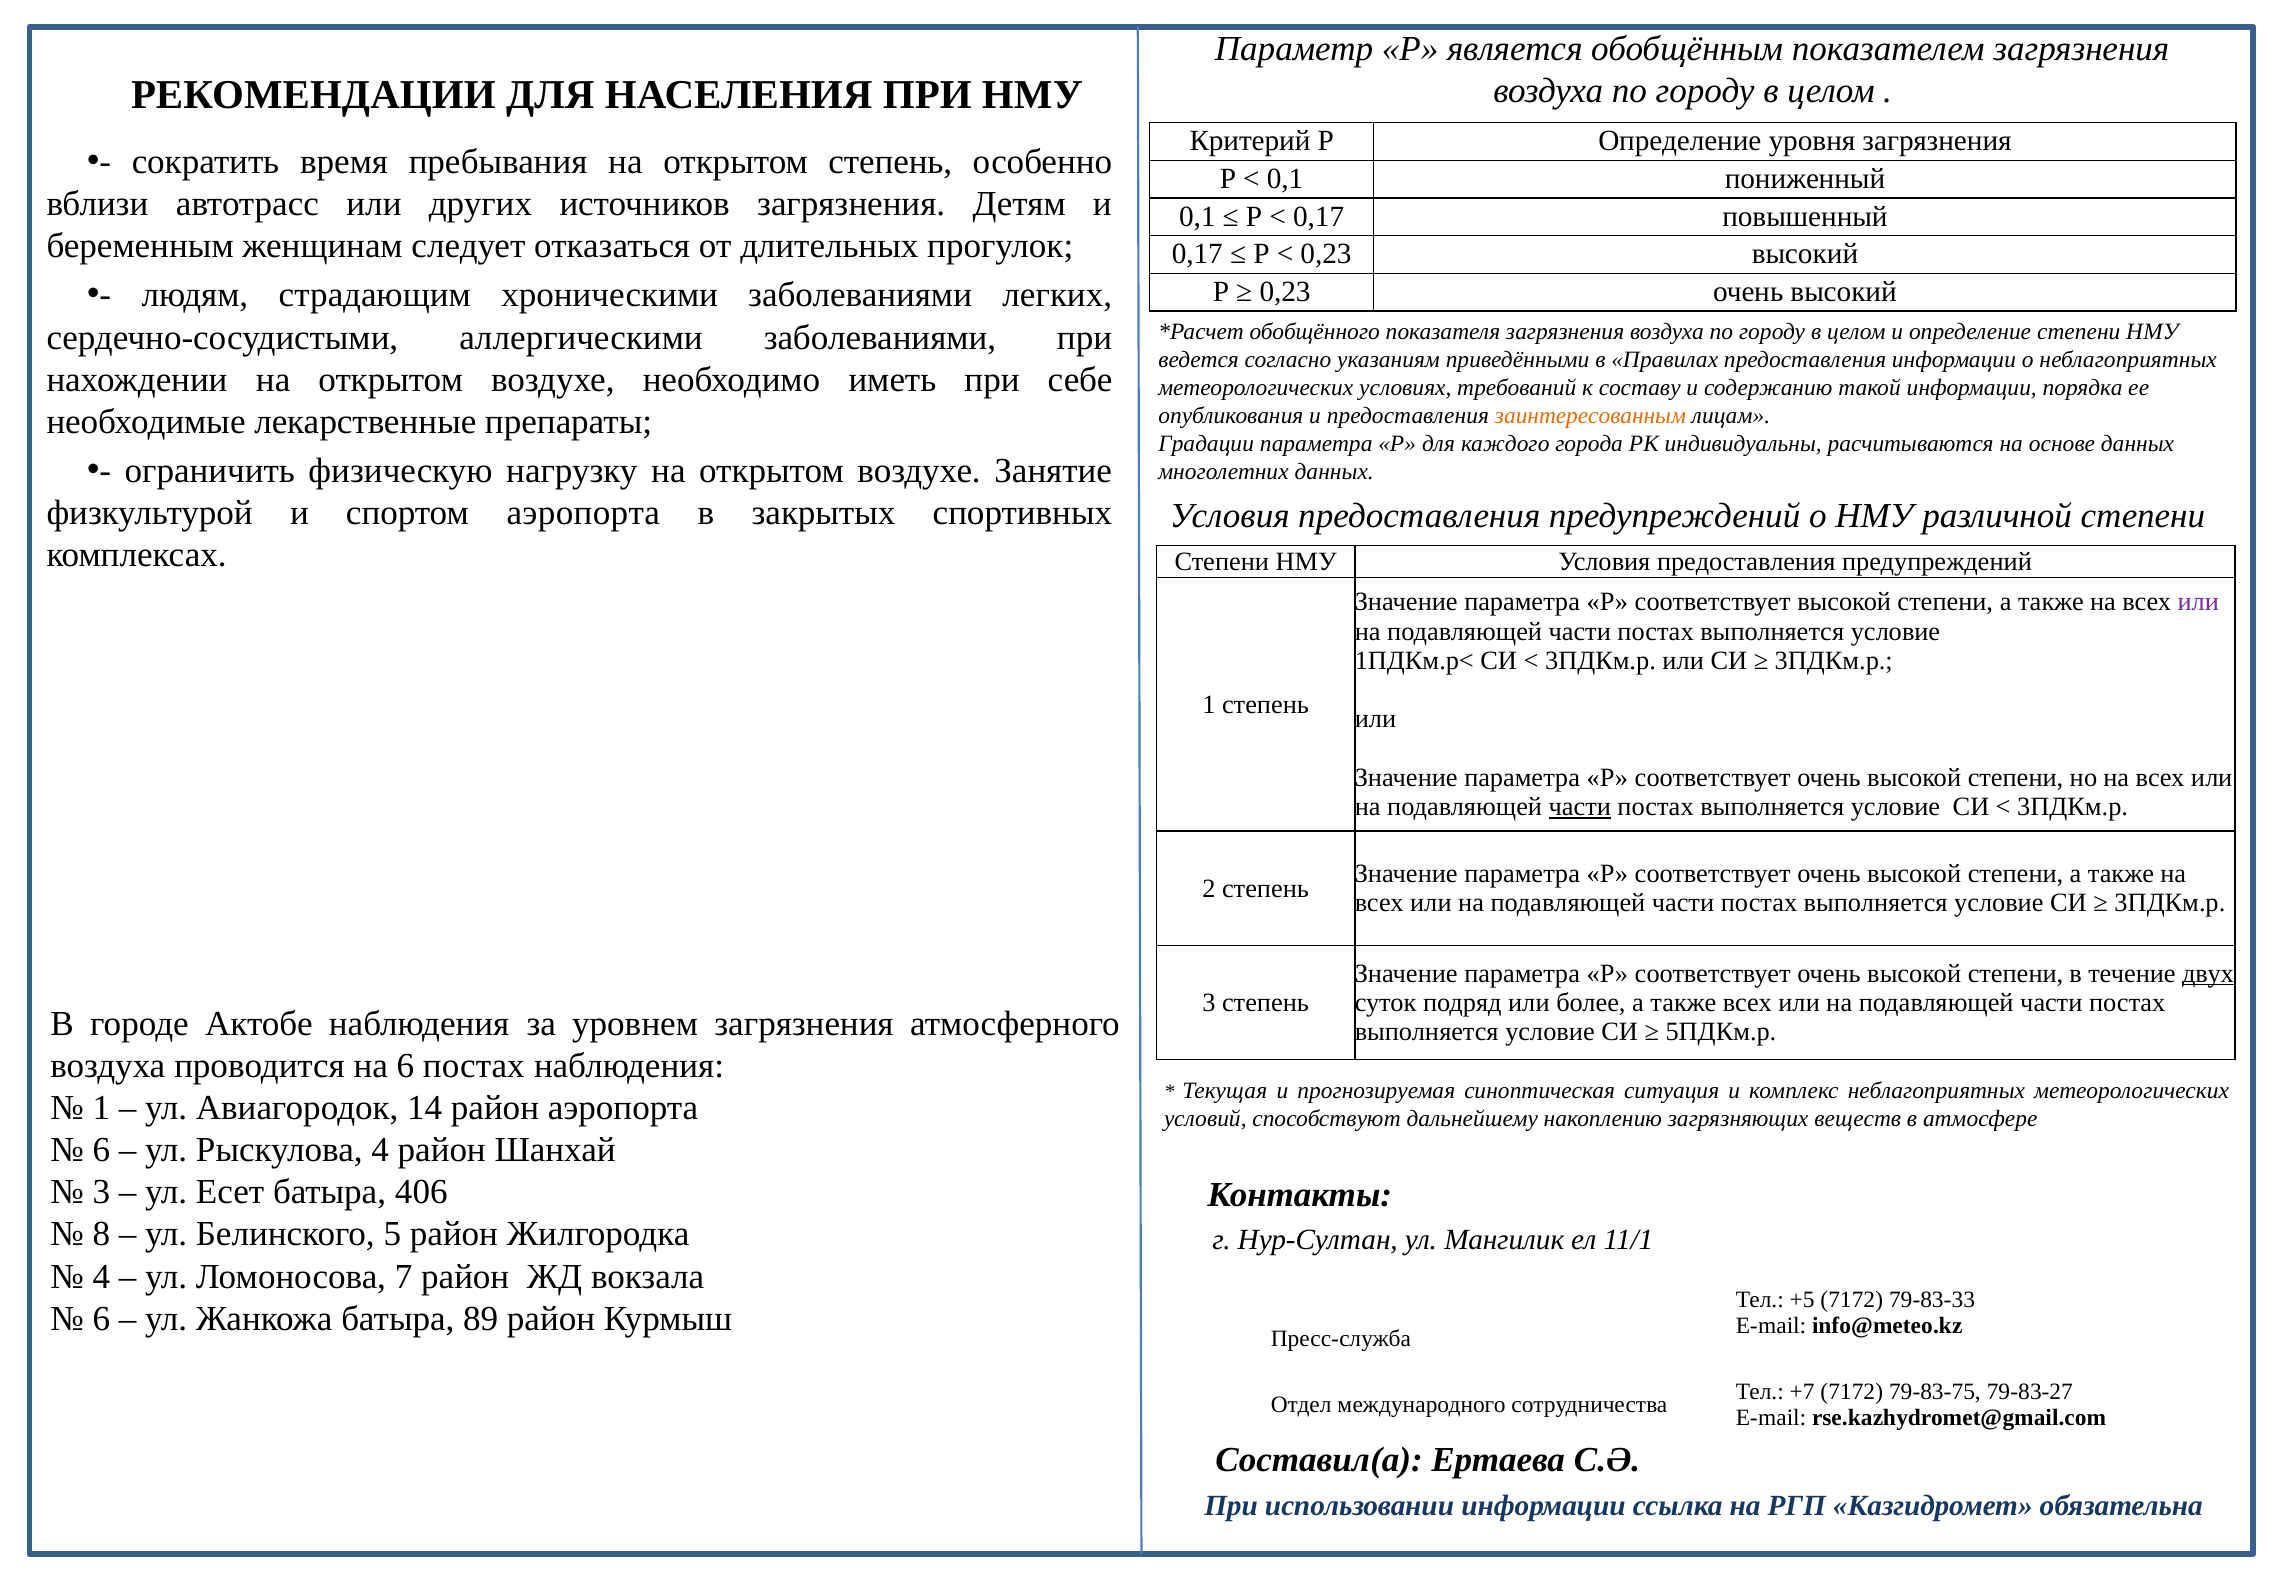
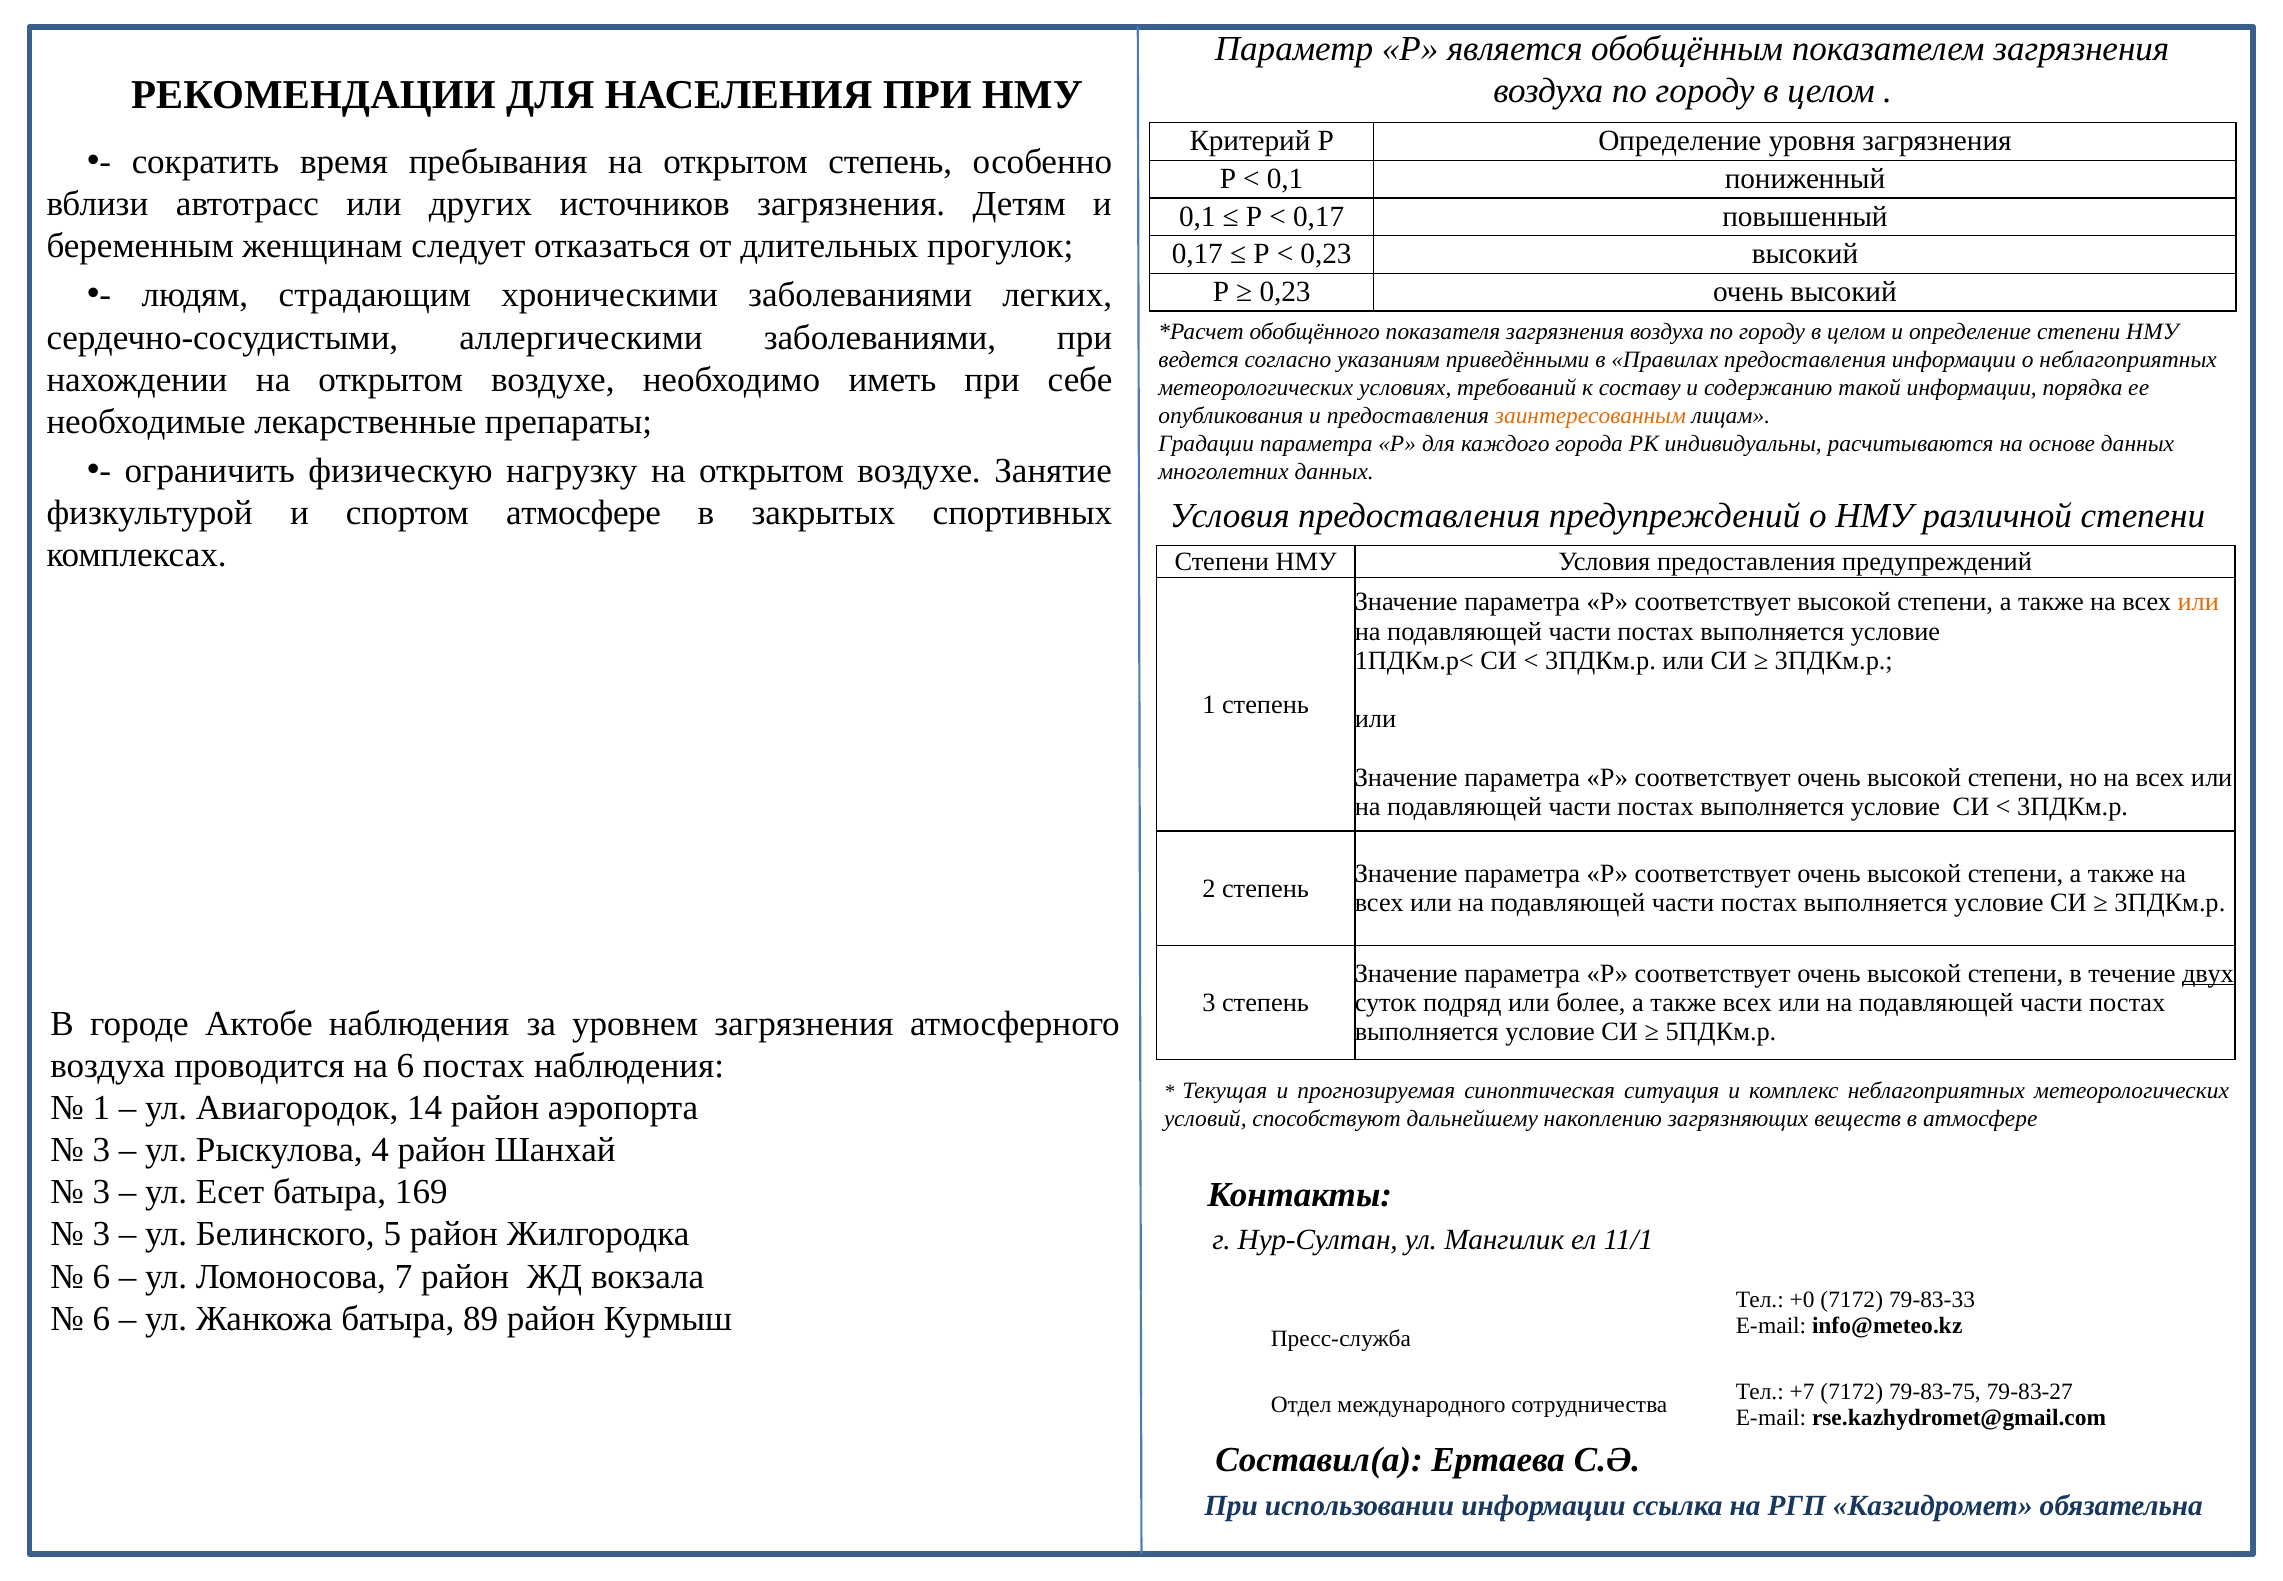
спортом аэропорта: аэропорта -> атмосфере
или at (2198, 602) colour: purple -> orange
части at (1580, 806) underline: present -> none
6 at (101, 1150): 6 -> 3
406: 406 -> 169
8 at (101, 1234): 8 -> 3
4 at (101, 1276): 4 -> 6
+5: +5 -> +0
